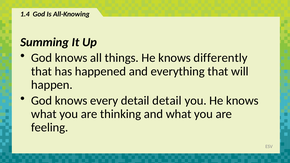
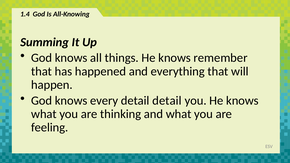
differently: differently -> remember
